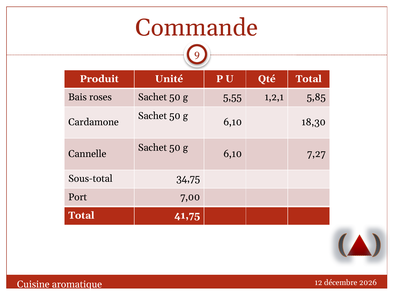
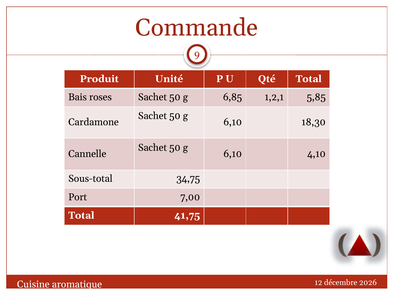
5,55: 5,55 -> 6,85
7,27: 7,27 -> 4,10
